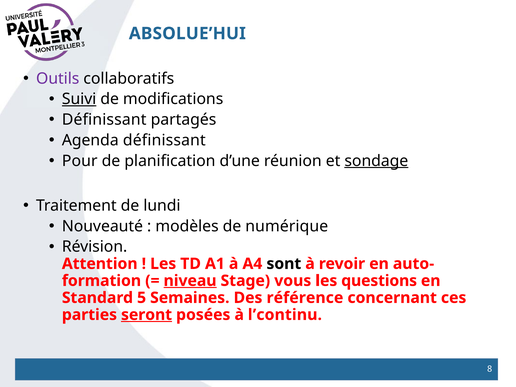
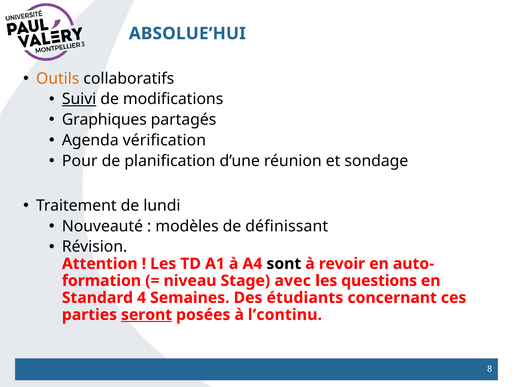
Outils colour: purple -> orange
Définissant at (104, 120): Définissant -> Graphiques
Agenda définissant: définissant -> vérification
sondage underline: present -> none
numérique: numérique -> définissant
niveau underline: present -> none
vous: vous -> avec
5: 5 -> 4
référence: référence -> étudiants
